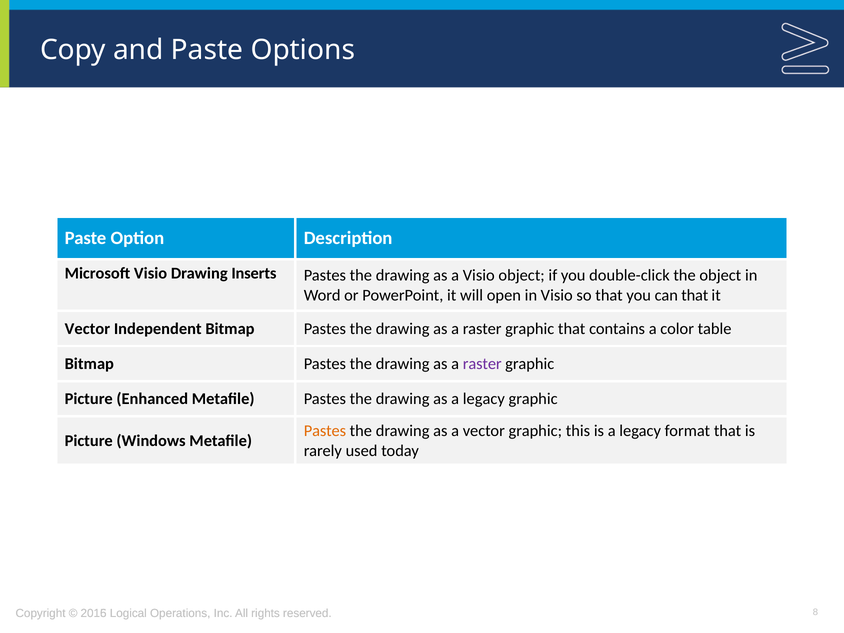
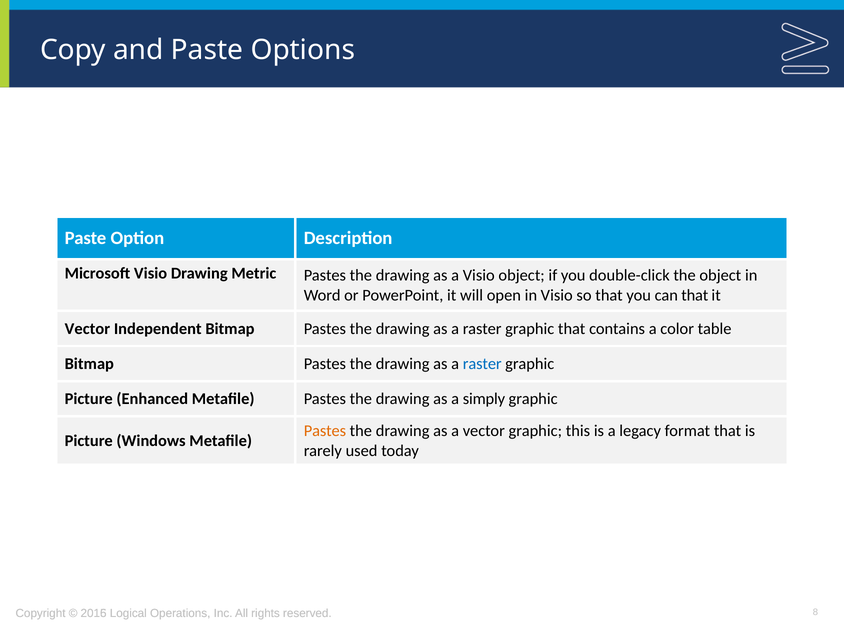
Inserts: Inserts -> Metric
raster at (482, 364) colour: purple -> blue
as a legacy: legacy -> simply
